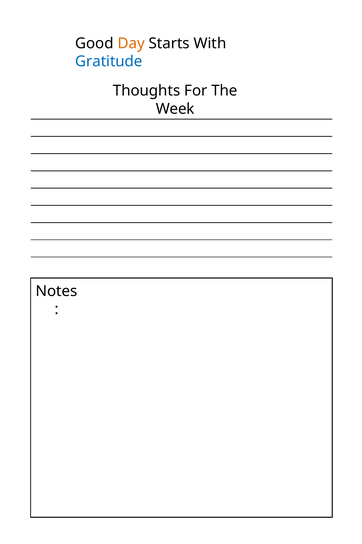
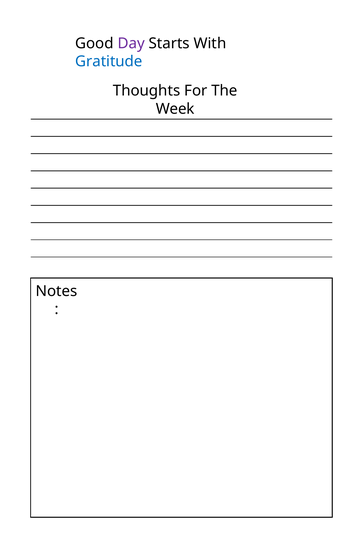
Day colour: orange -> purple
